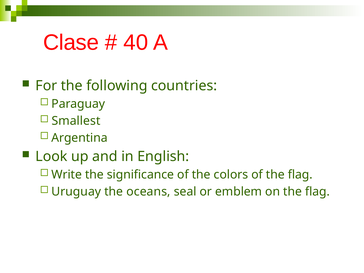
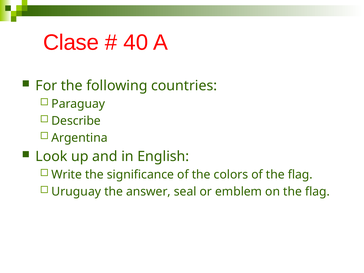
Smallest: Smallest -> Describe
oceans: oceans -> answer
